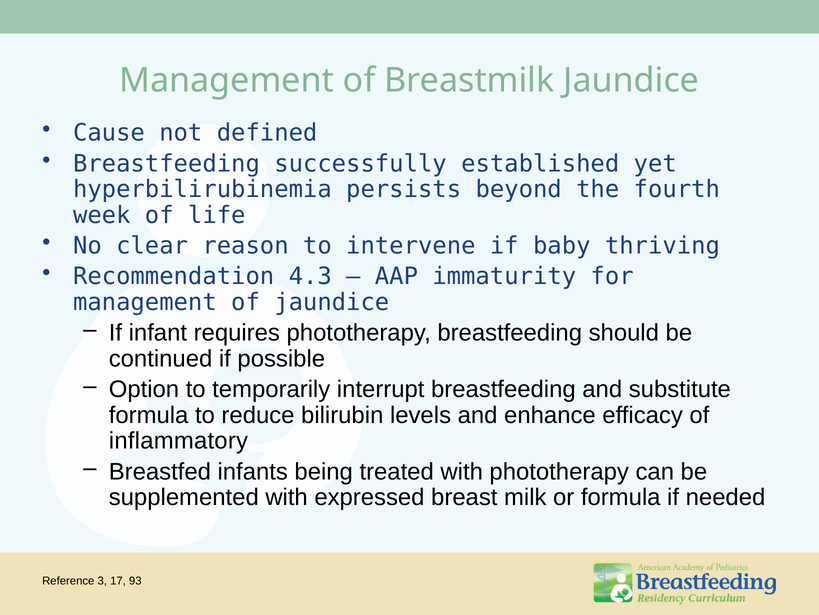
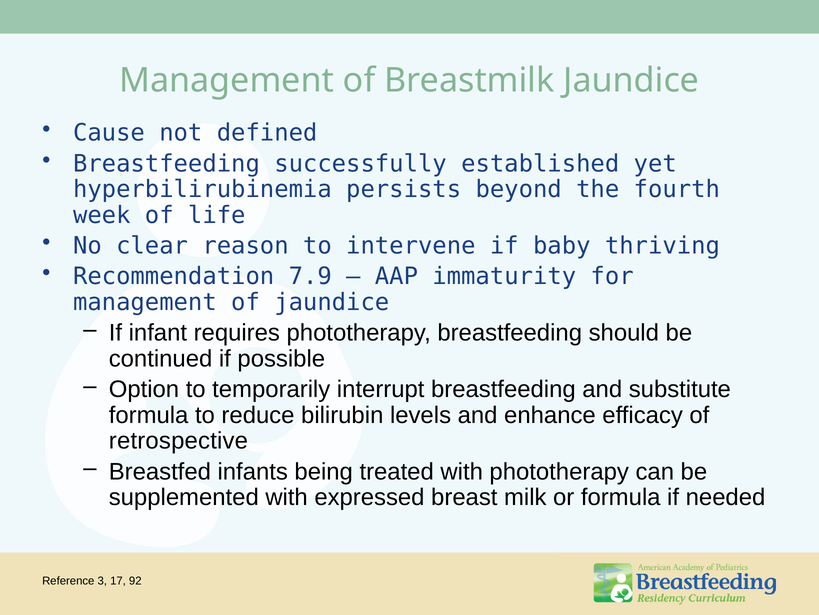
4.3: 4.3 -> 7.9
inflammatory: inflammatory -> retrospective
93: 93 -> 92
